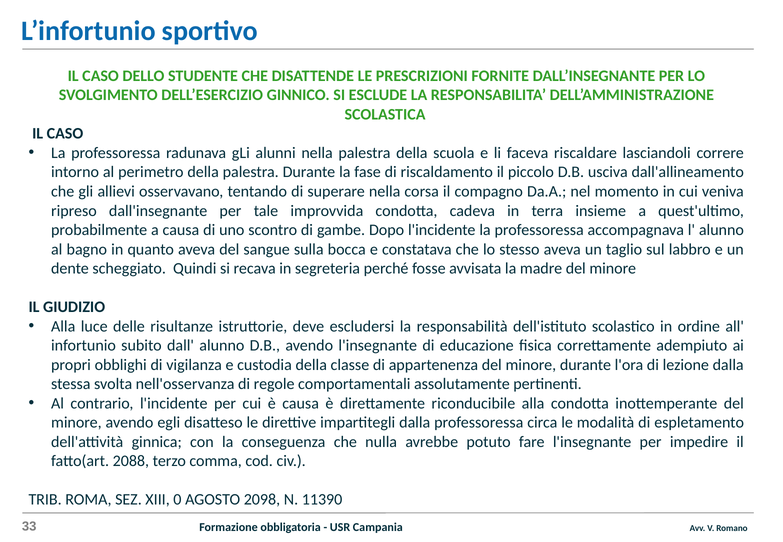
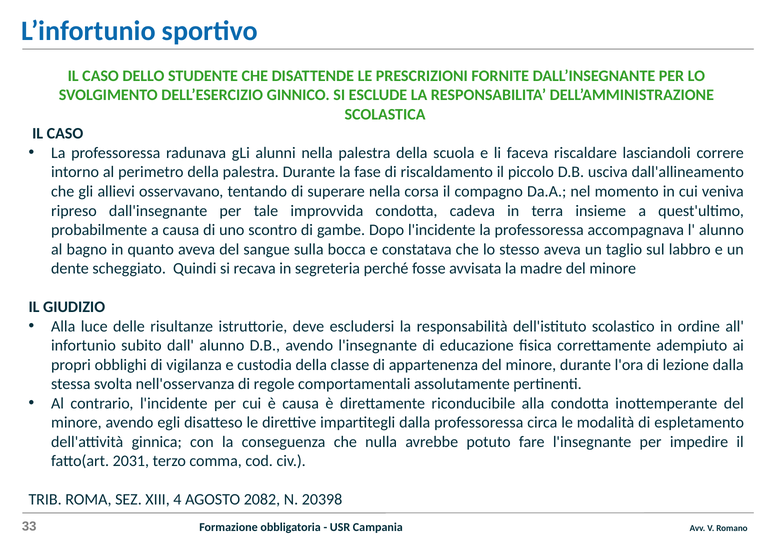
2088: 2088 -> 2031
0: 0 -> 4
2098: 2098 -> 2082
11390: 11390 -> 20398
